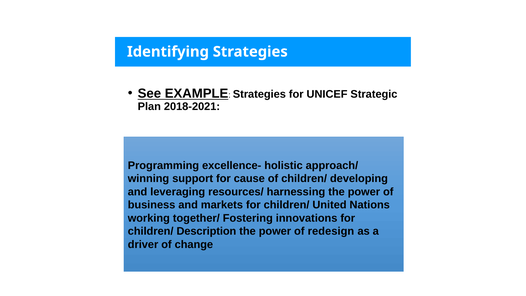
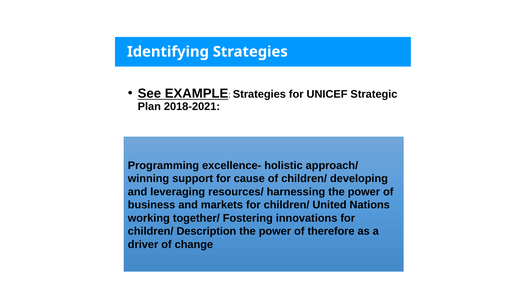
redesign: redesign -> therefore
